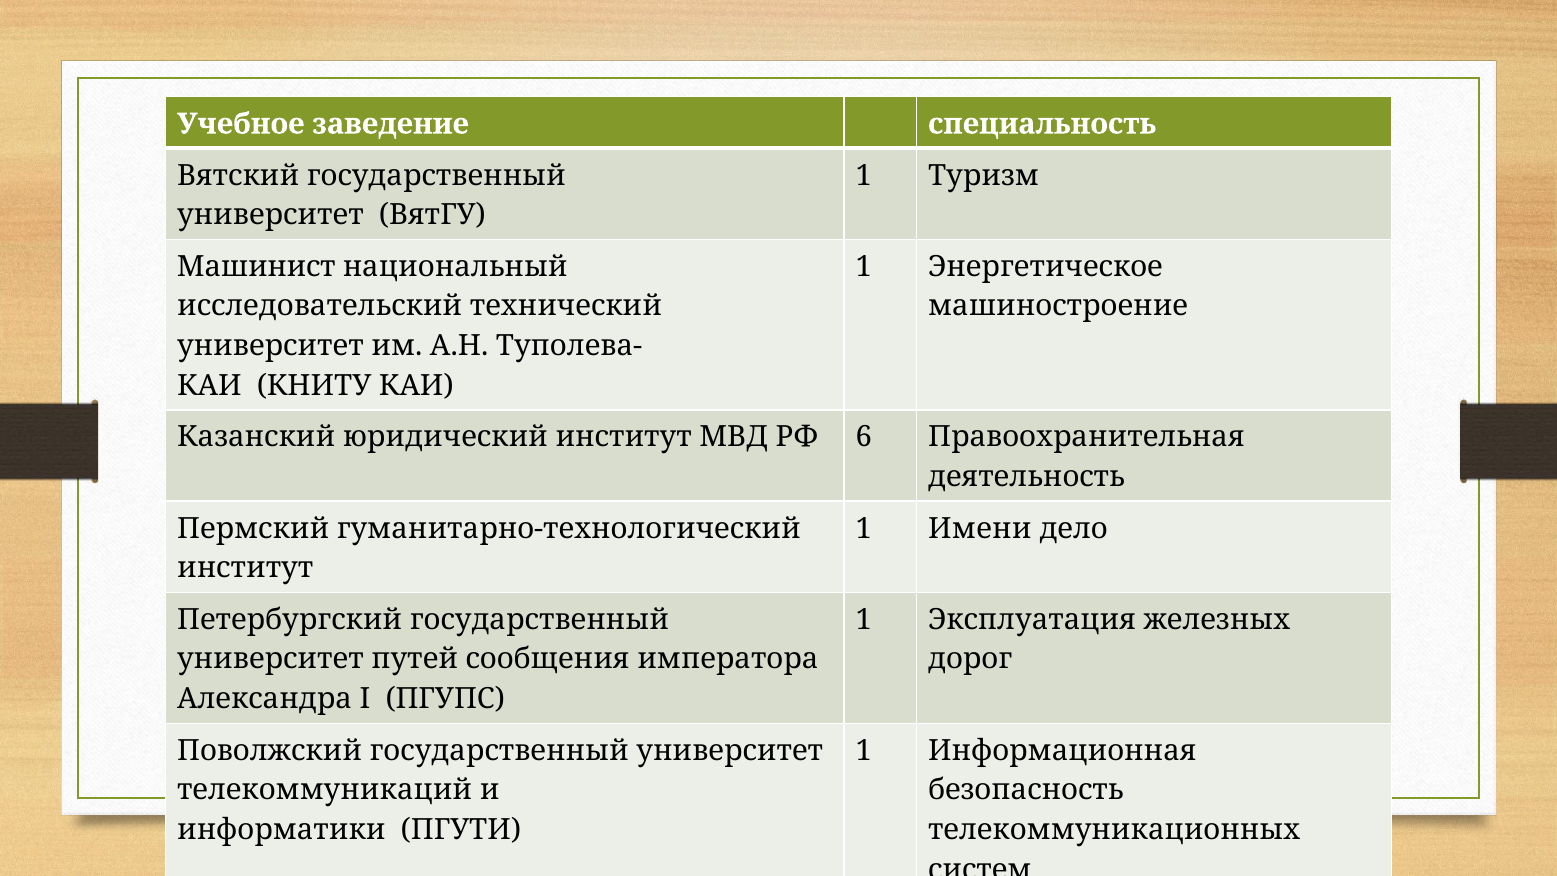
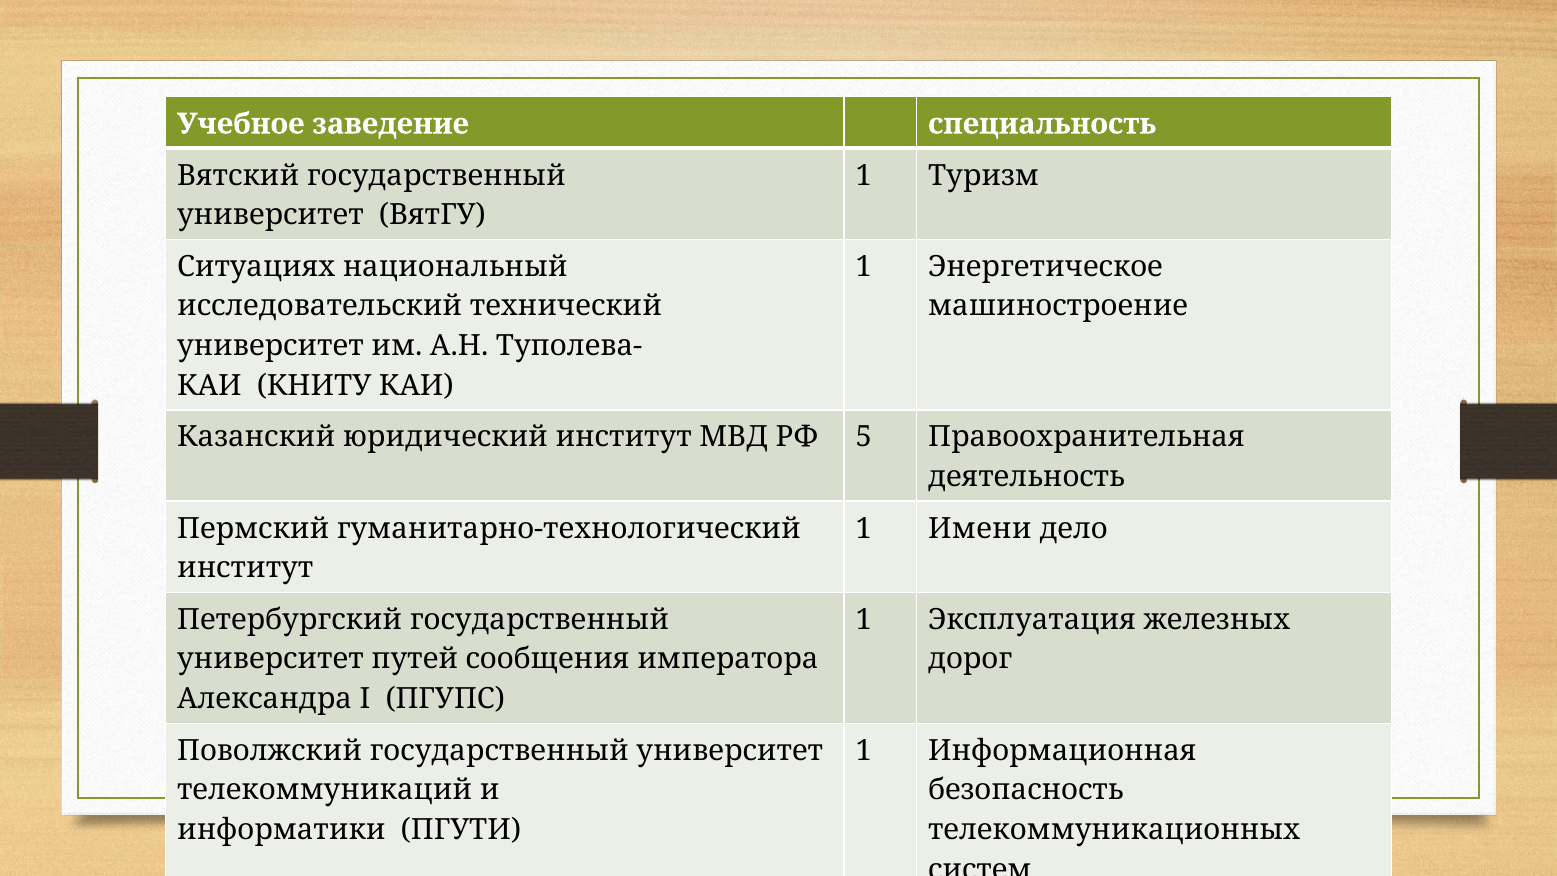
Машинист: Машинист -> Ситуациях
6: 6 -> 5
